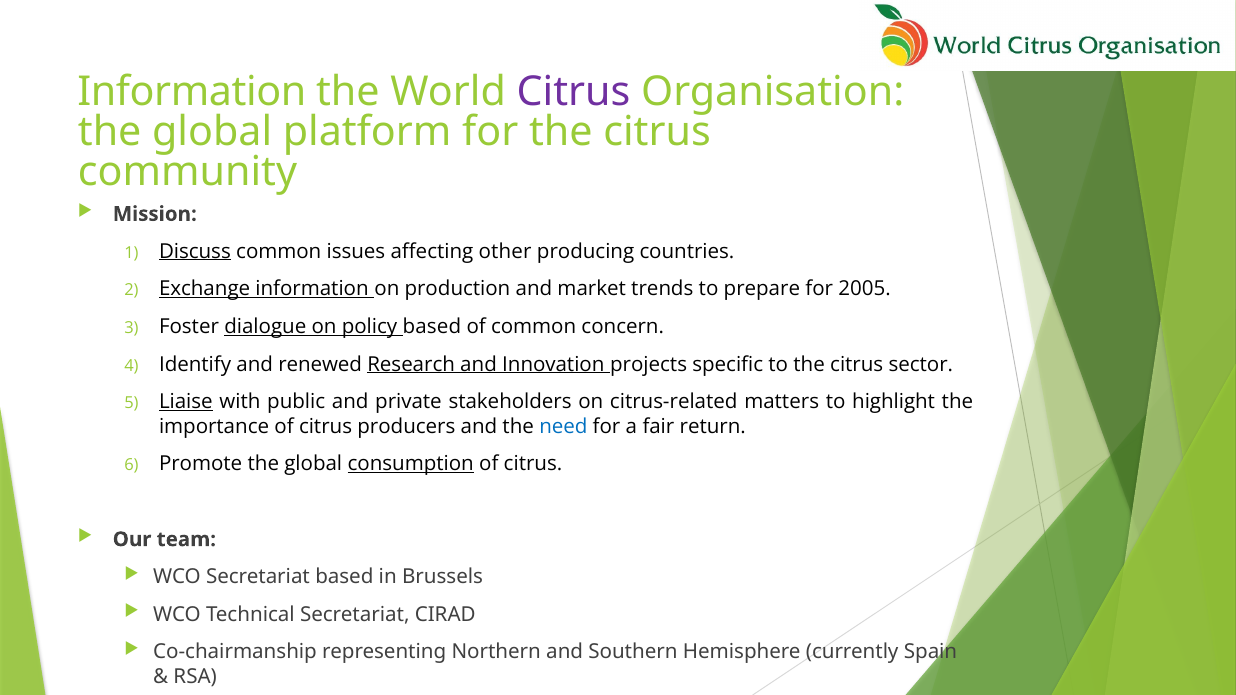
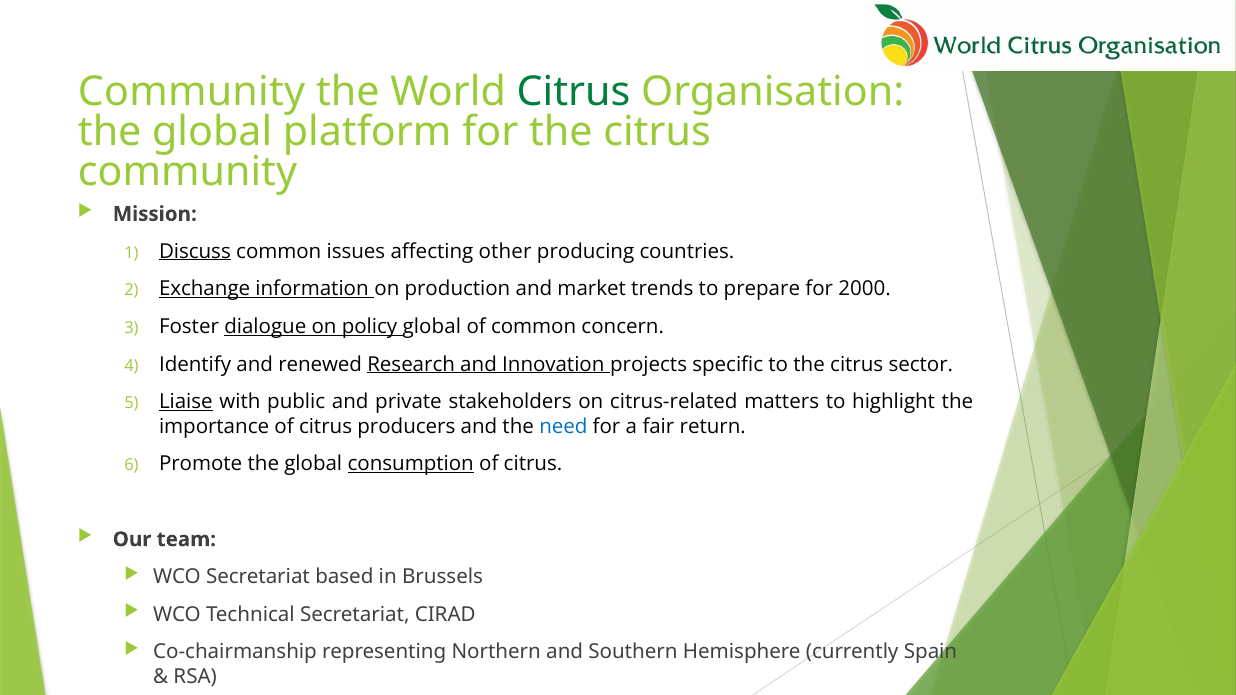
Information at (192, 92): Information -> Community
Citrus at (573, 92) colour: purple -> green
2005: 2005 -> 2000
policy based: based -> global
